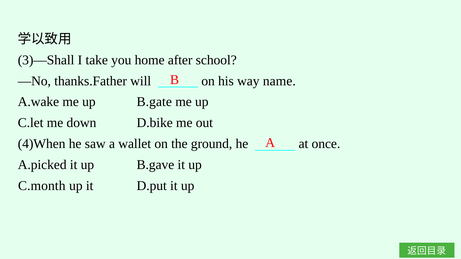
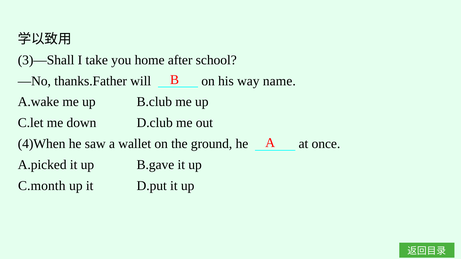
B.gate: B.gate -> B.club
D.bike: D.bike -> D.club
